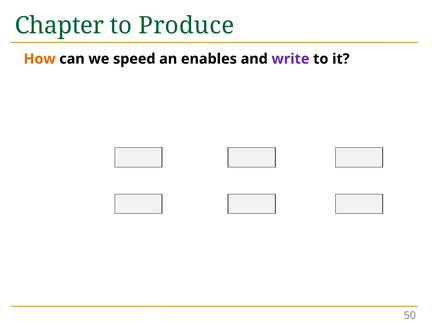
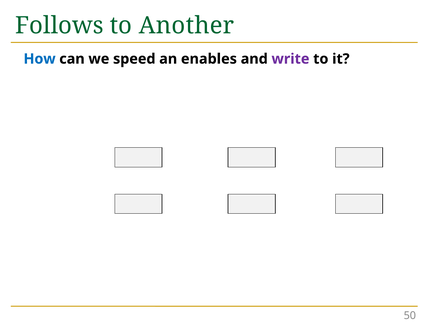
Chapter: Chapter -> Follows
Produce: Produce -> Another
How colour: orange -> blue
